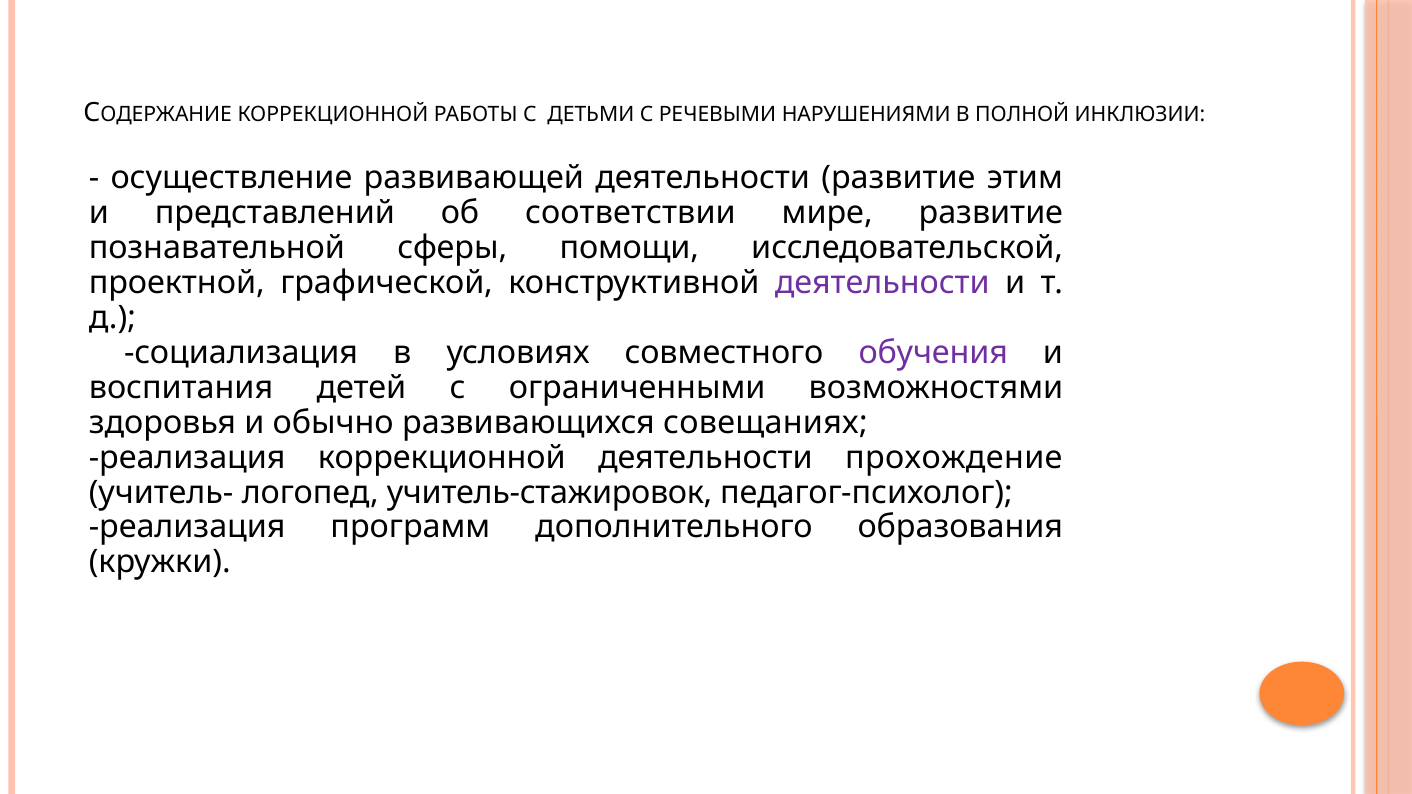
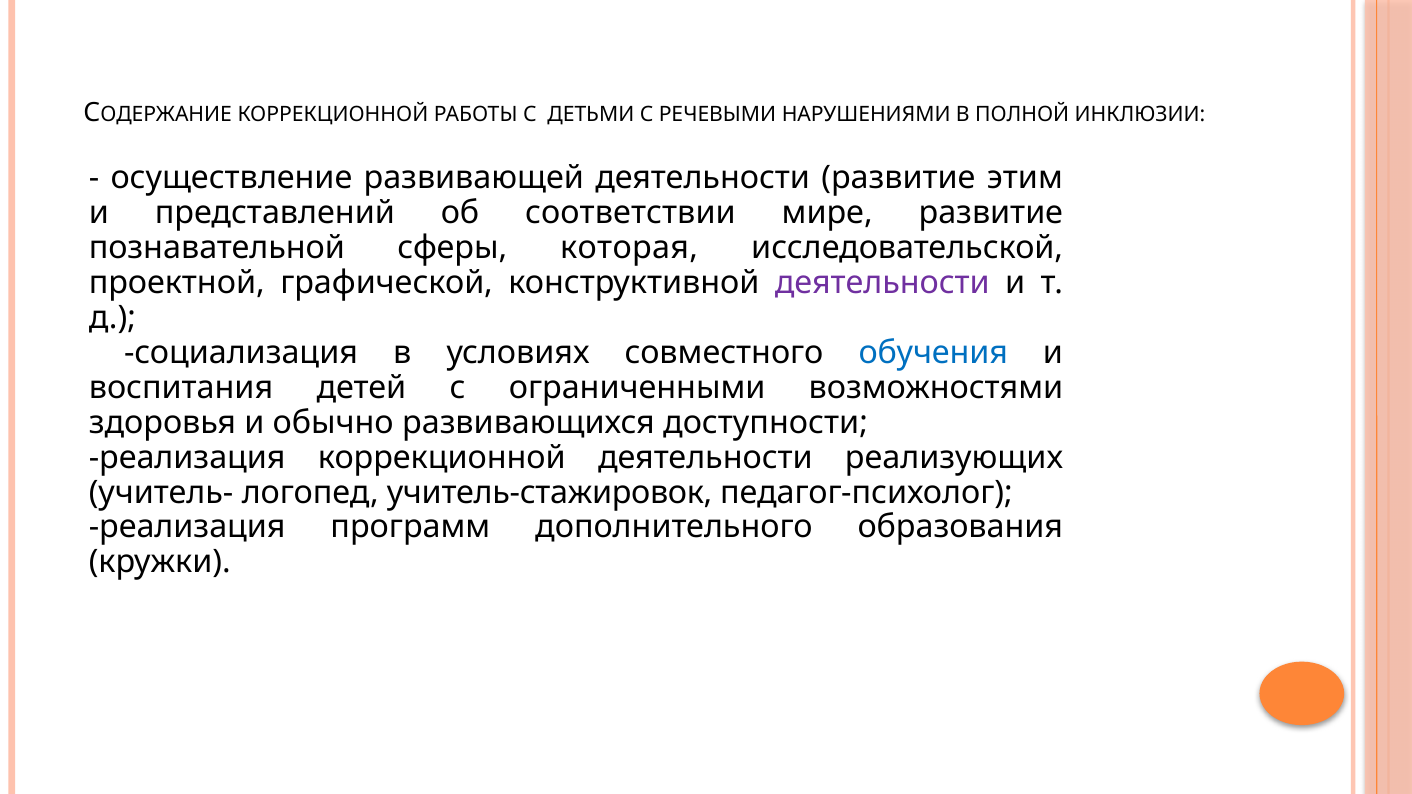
помощи: помощи -> которая
обучения colour: purple -> blue
совещаниях: совещаниях -> доступности
прохождение: прохождение -> реализующих
